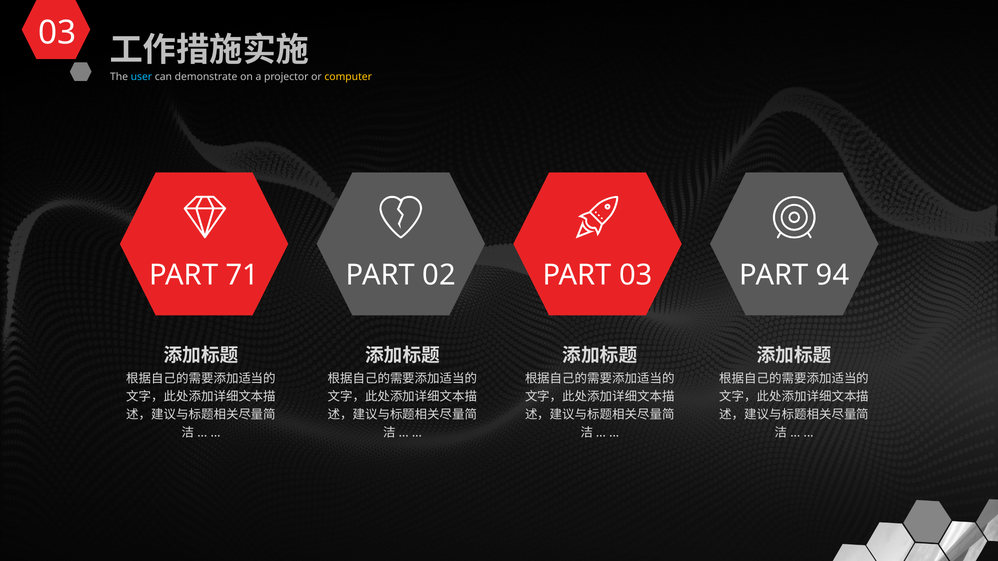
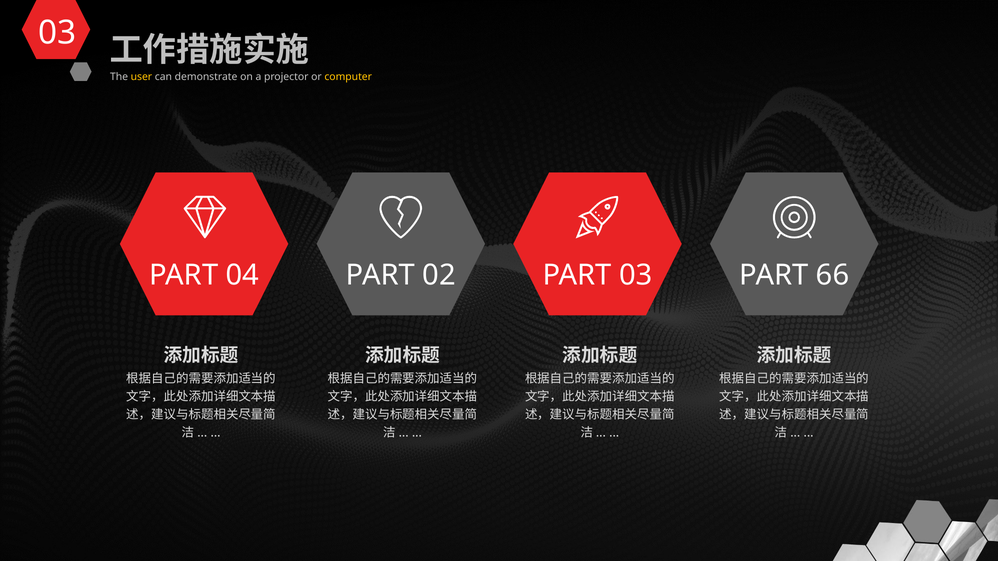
user colour: light blue -> yellow
71: 71 -> 04
94: 94 -> 66
